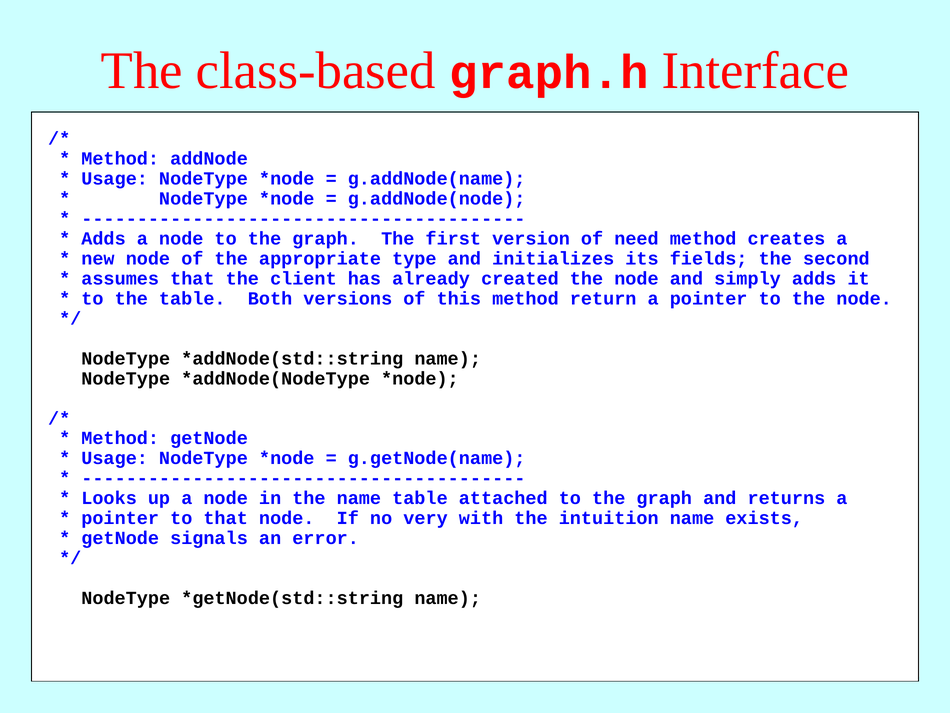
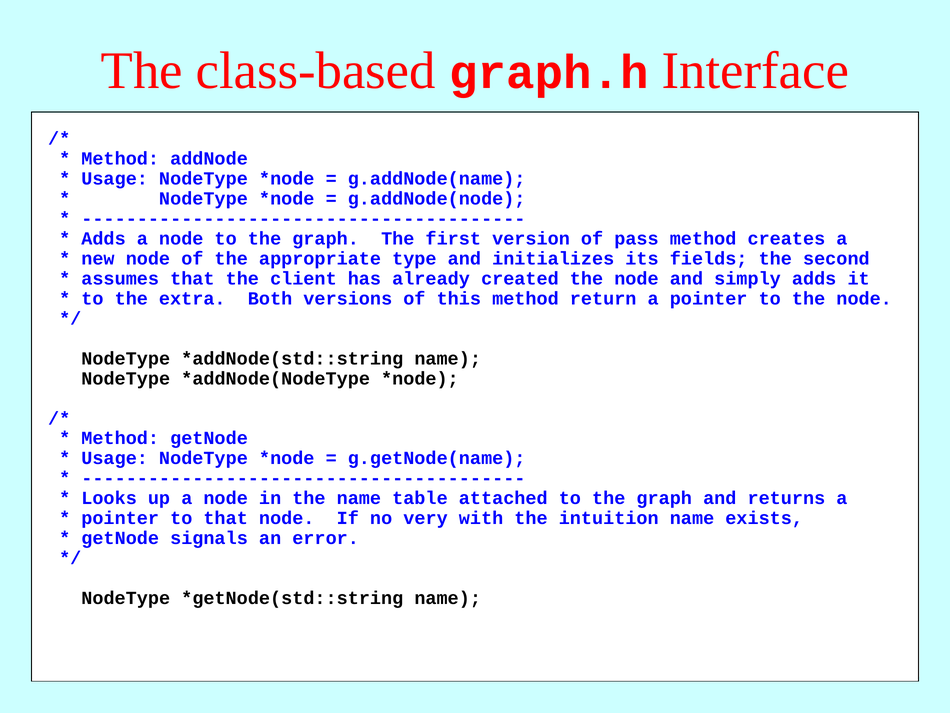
need: need -> pass
the table: table -> extra
